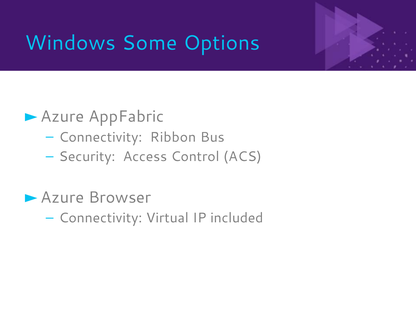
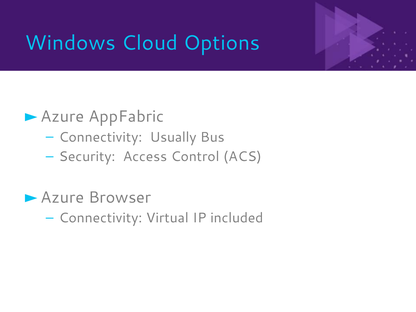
Some: Some -> Cloud
Ribbon: Ribbon -> Usually
